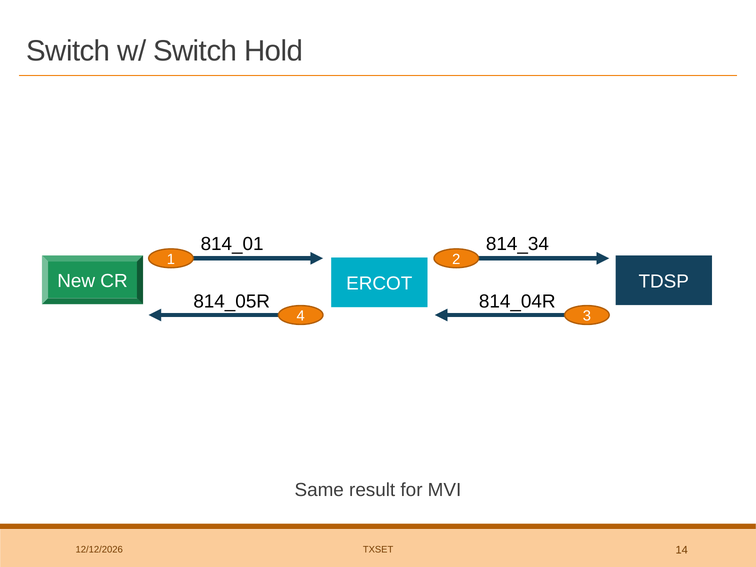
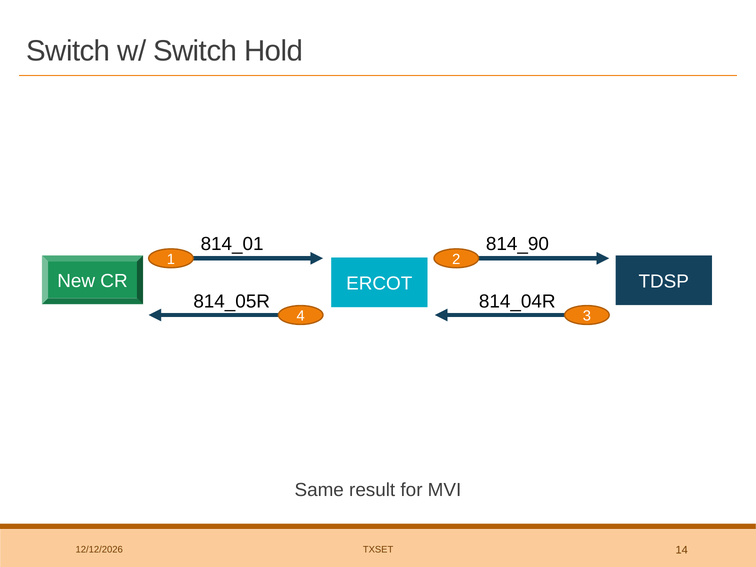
814_34: 814_34 -> 814_90
